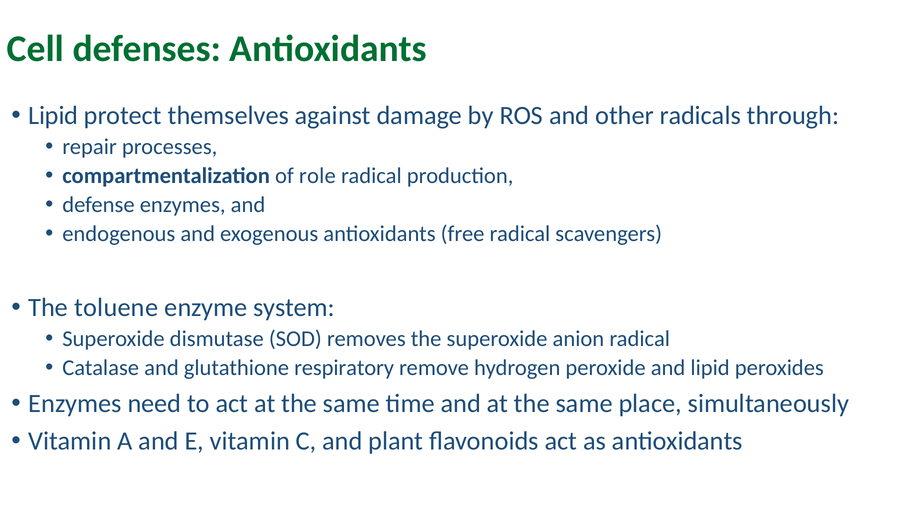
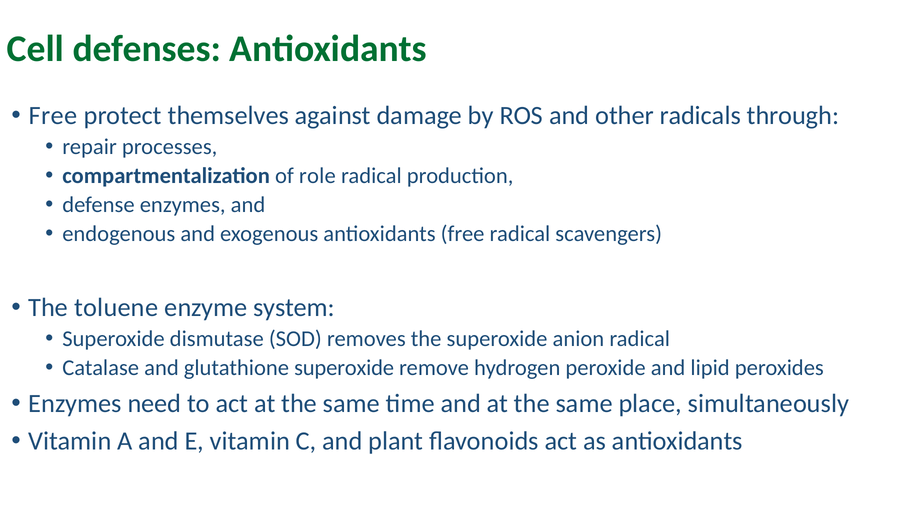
Lipid at (53, 116): Lipid -> Free
glutathione respiratory: respiratory -> superoxide
